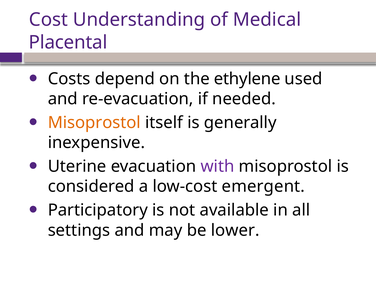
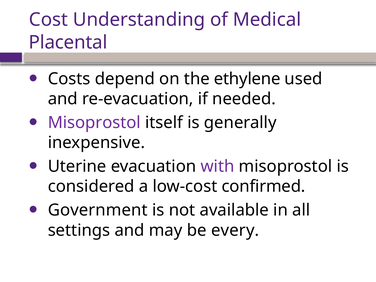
Misoprostol at (94, 123) colour: orange -> purple
emergent: emergent -> confirmed
Participatory: Participatory -> Government
lower: lower -> every
